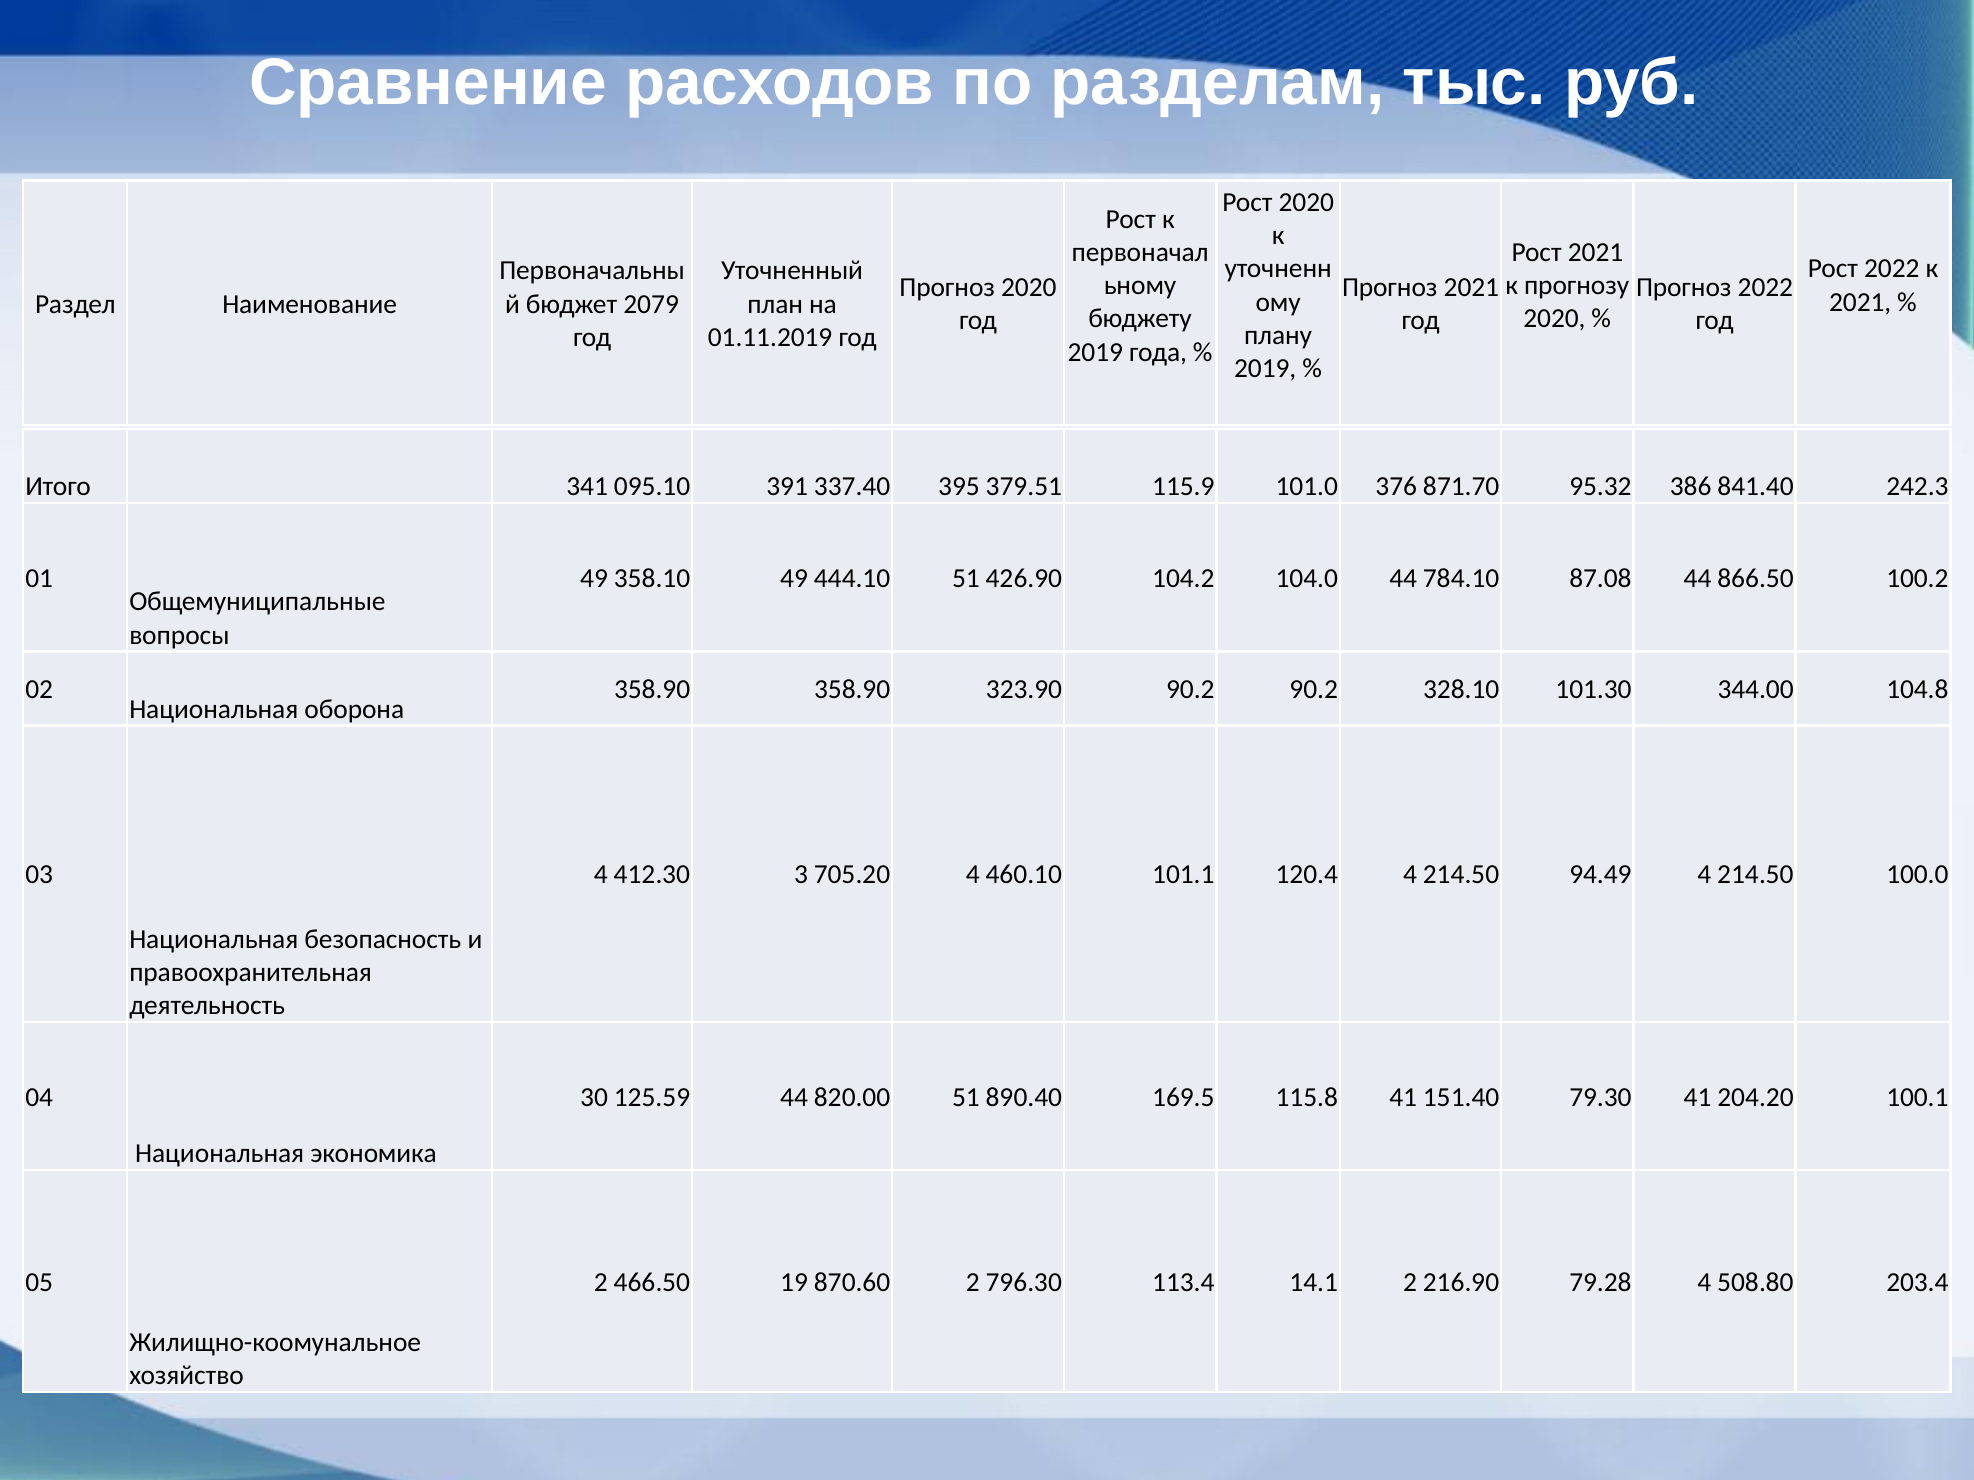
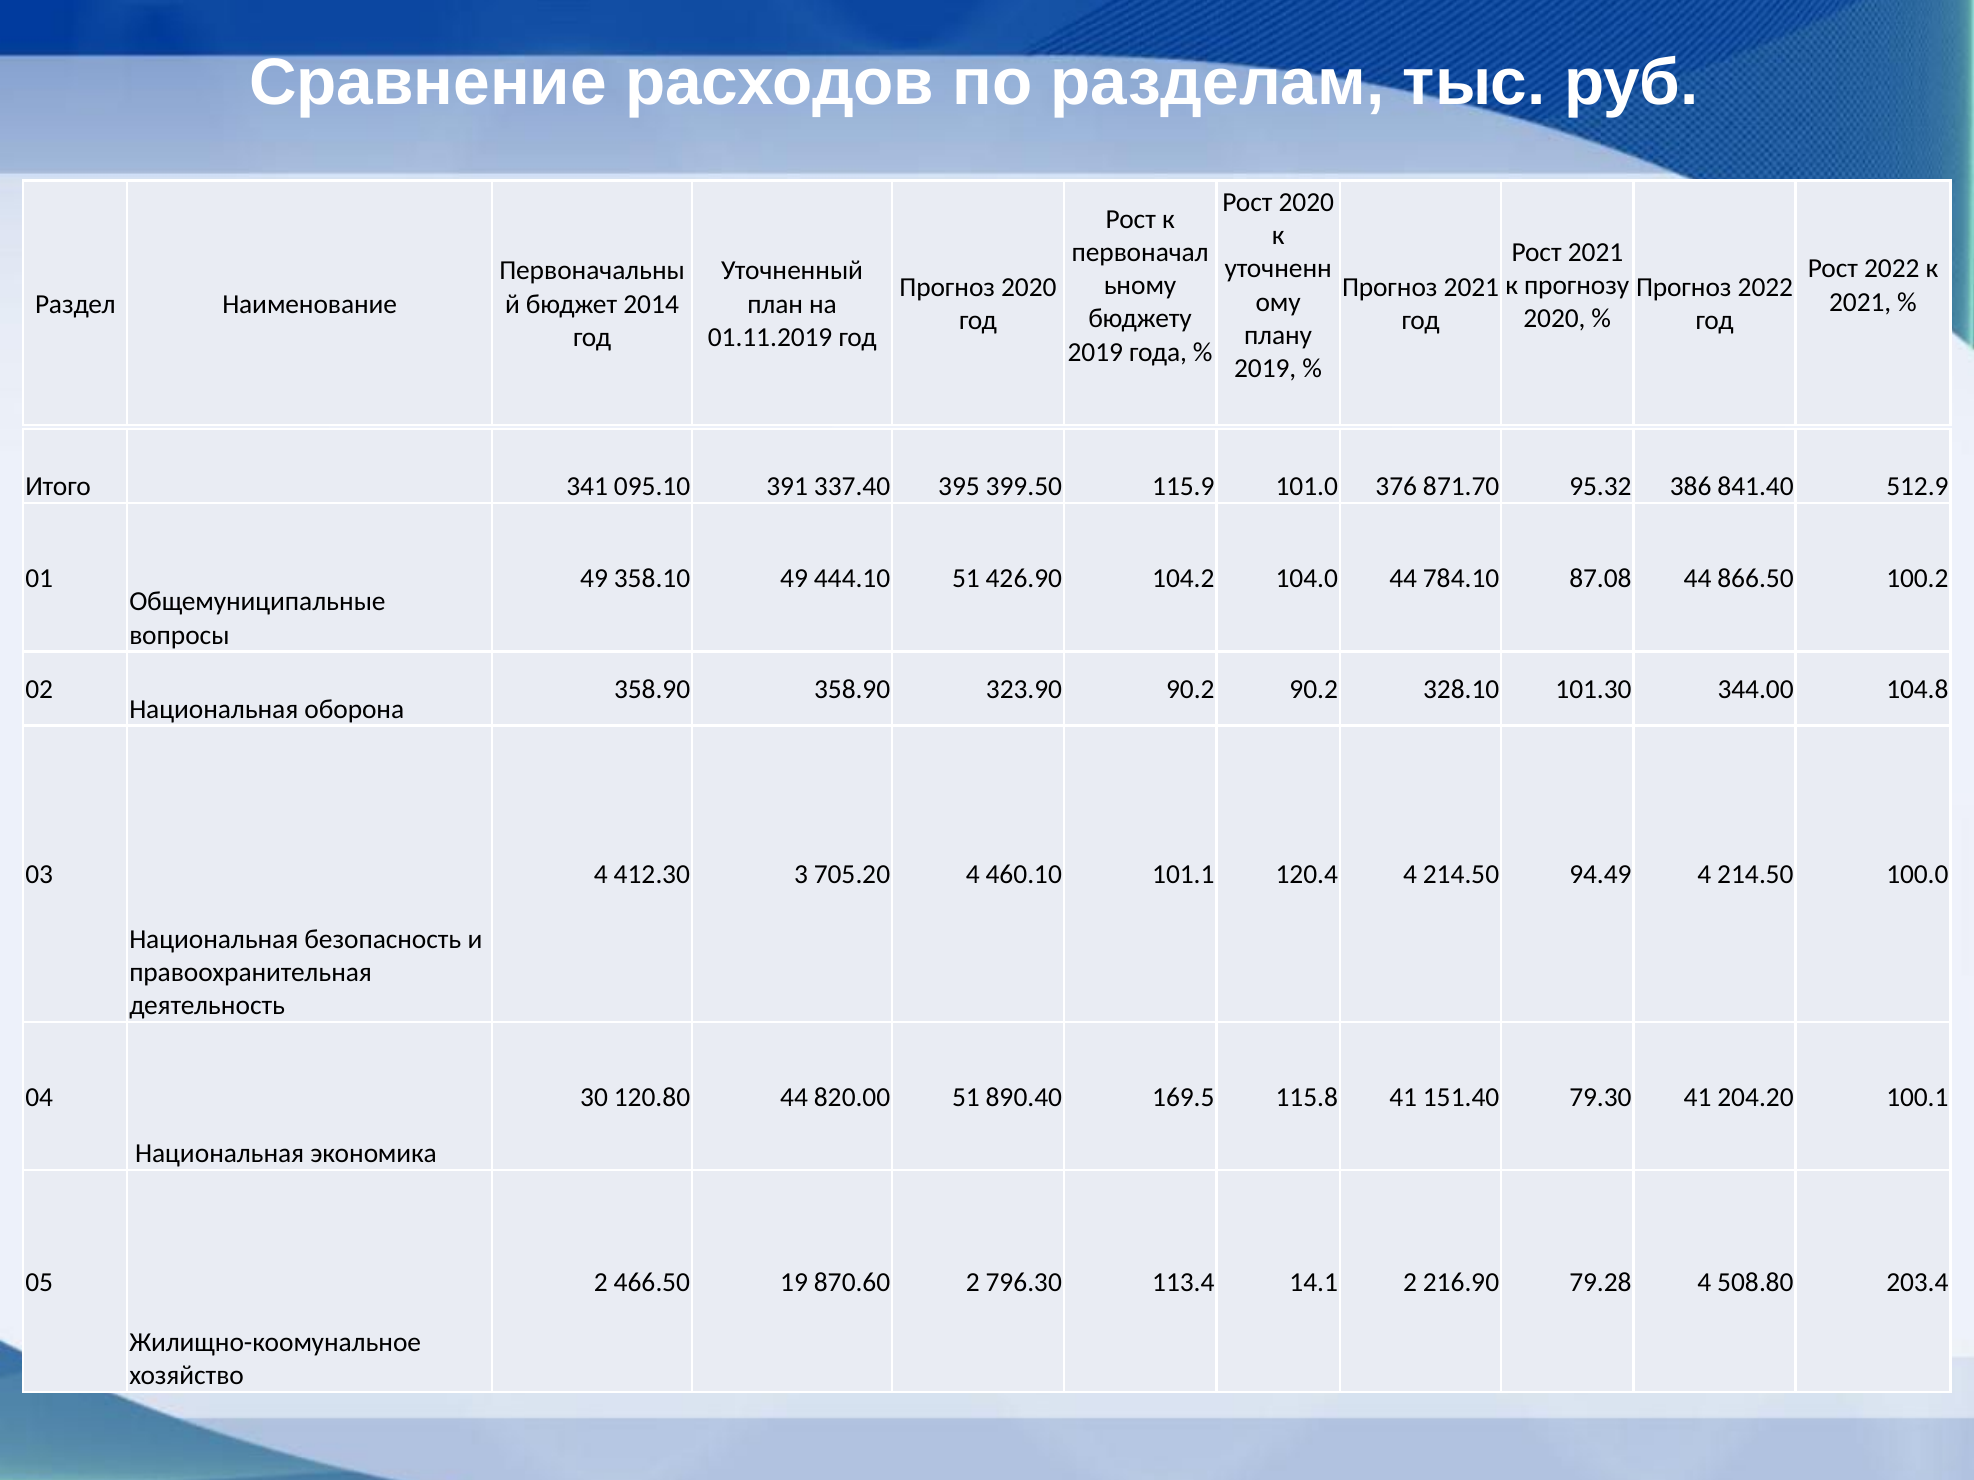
2079: 2079 -> 2014
379.51: 379.51 -> 399.50
242.3: 242.3 -> 512.9
125.59: 125.59 -> 120.80
